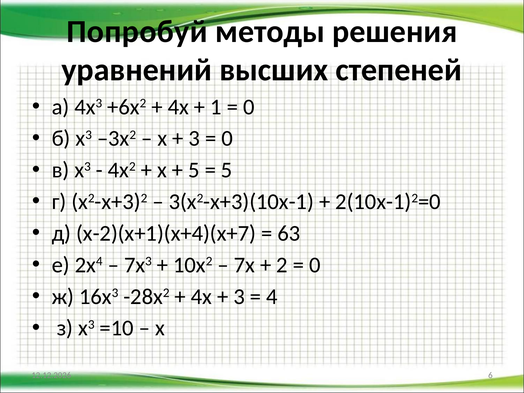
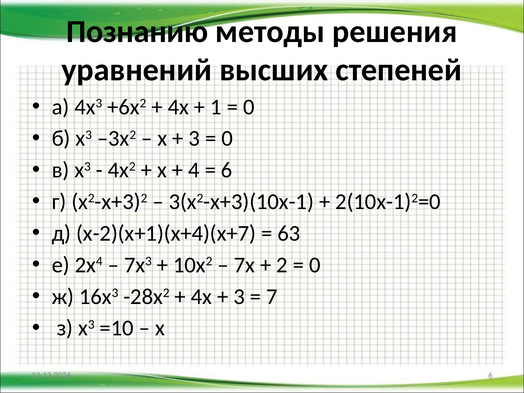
Попробуй: Попробуй -> Познанию
5 at (194, 170): 5 -> 4
5 at (227, 170): 5 -> 6
4: 4 -> 7
